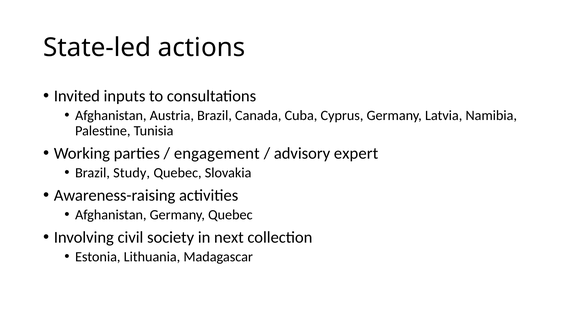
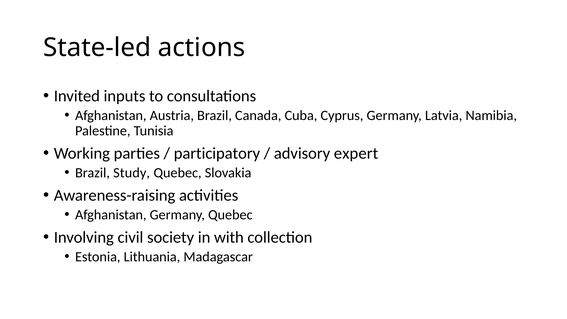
engagement: engagement -> participatory
next: next -> with
